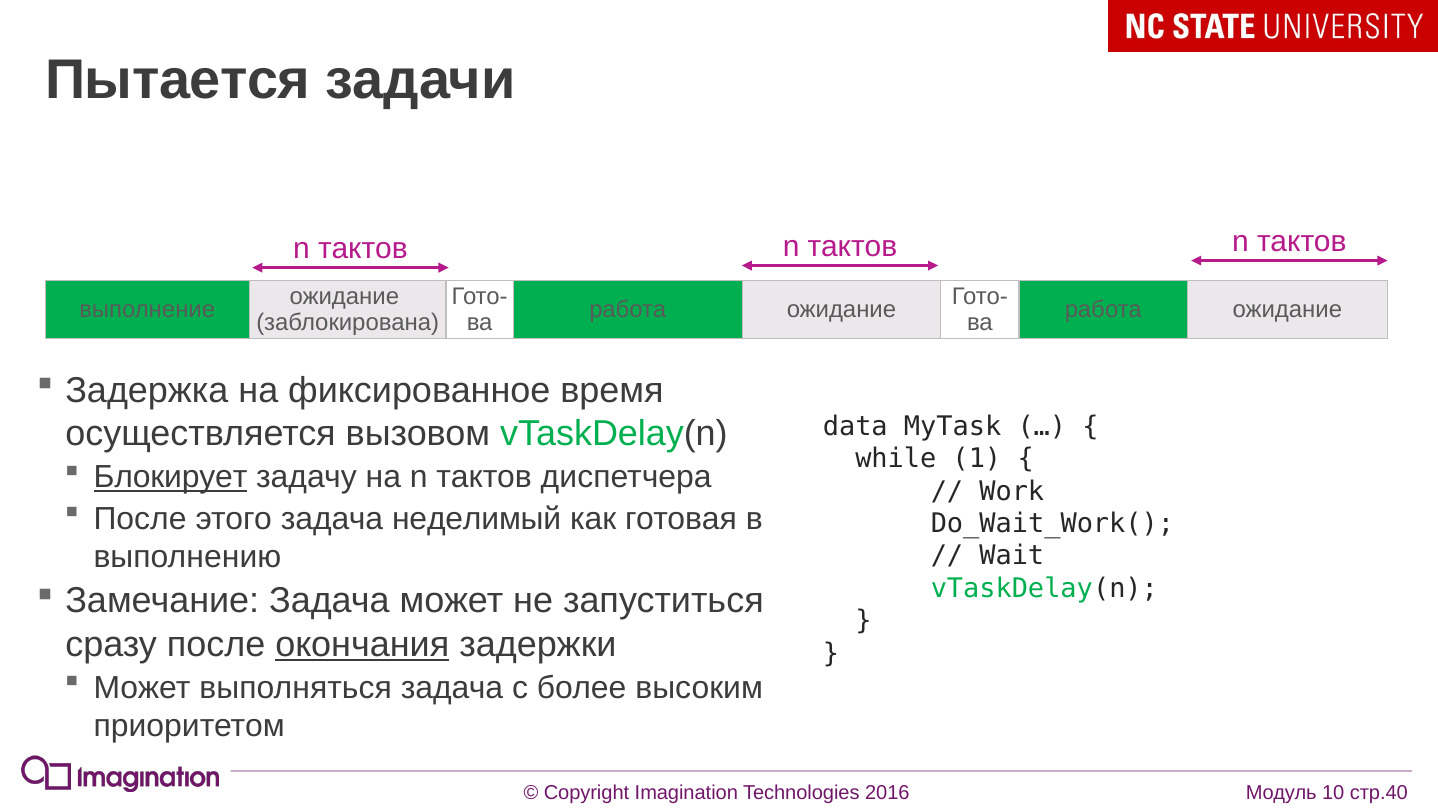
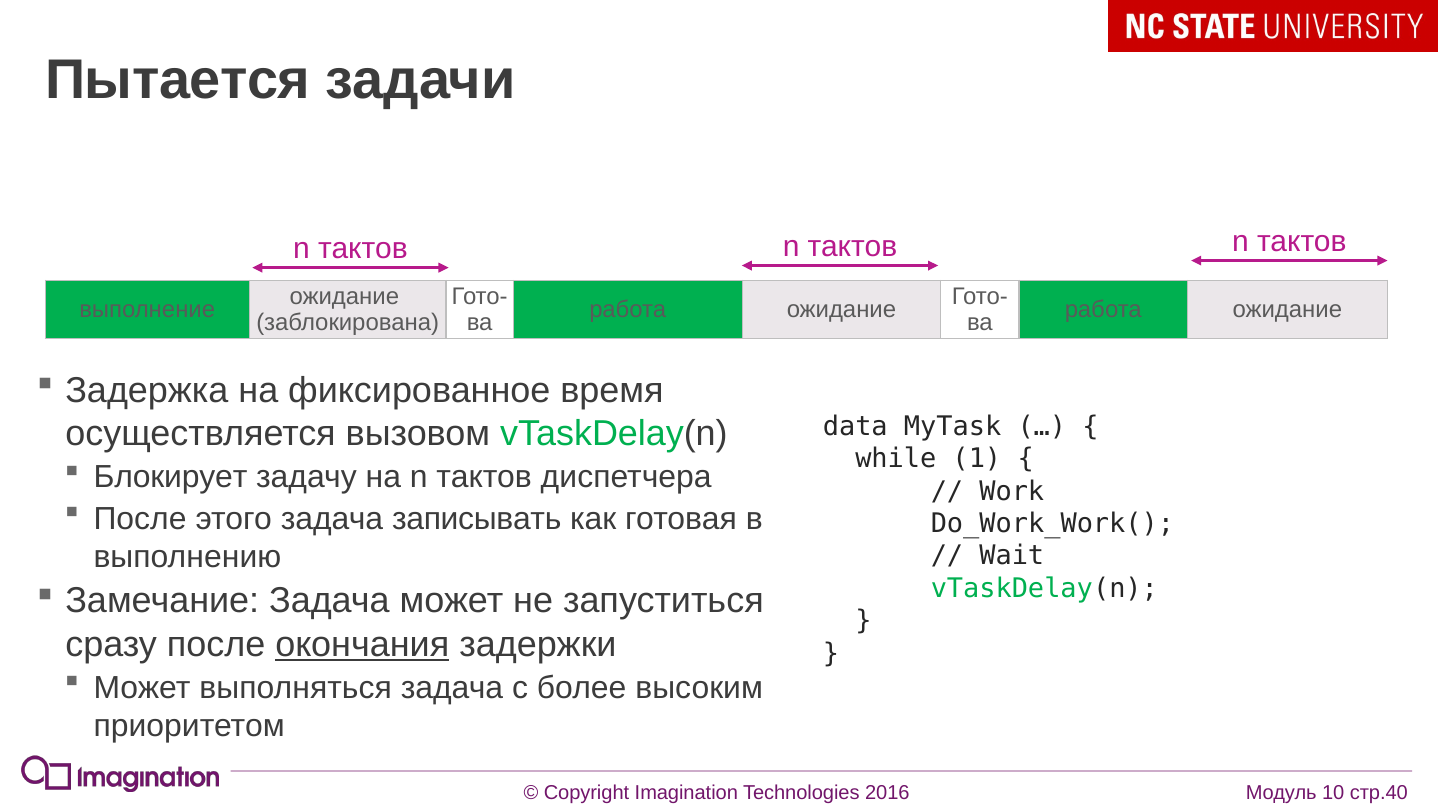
Блокирует underline: present -> none
неделимый: неделимый -> записывать
Do_Wait_Work(: Do_Wait_Work( -> Do_Work_Work(
